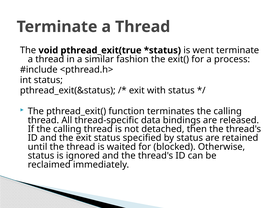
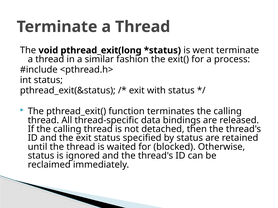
pthread_exit(true: pthread_exit(true -> pthread_exit(long
